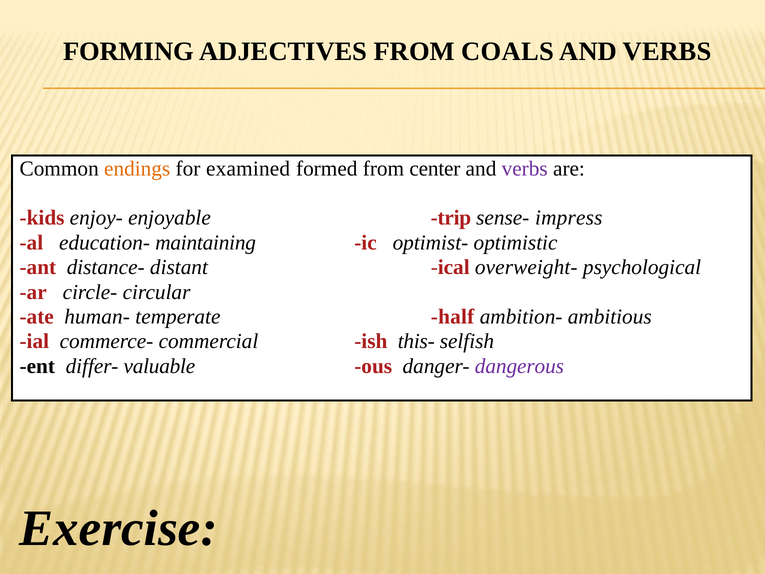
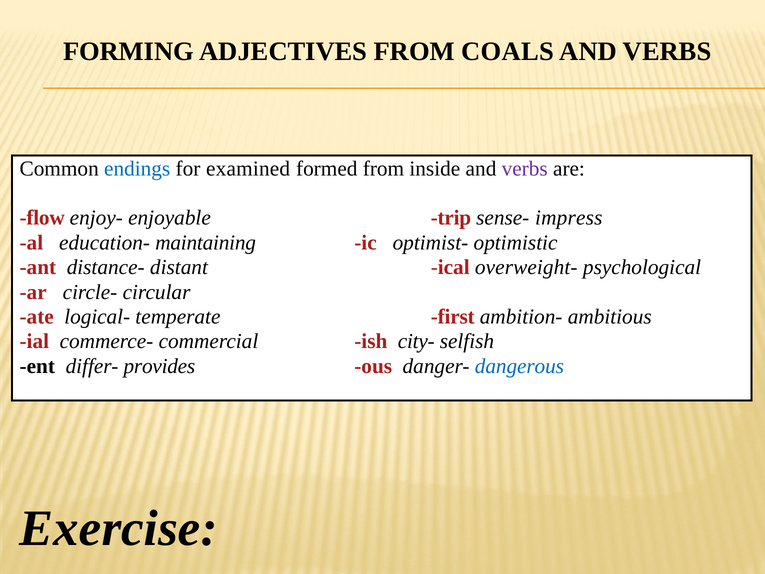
endings colour: orange -> blue
center: center -> inside
kids: kids -> flow
human-: human- -> logical-
half: half -> first
this-: this- -> city-
valuable: valuable -> provides
dangerous colour: purple -> blue
